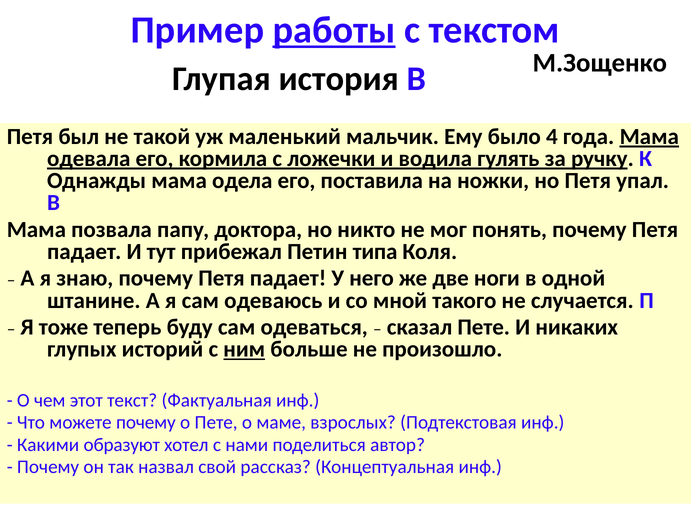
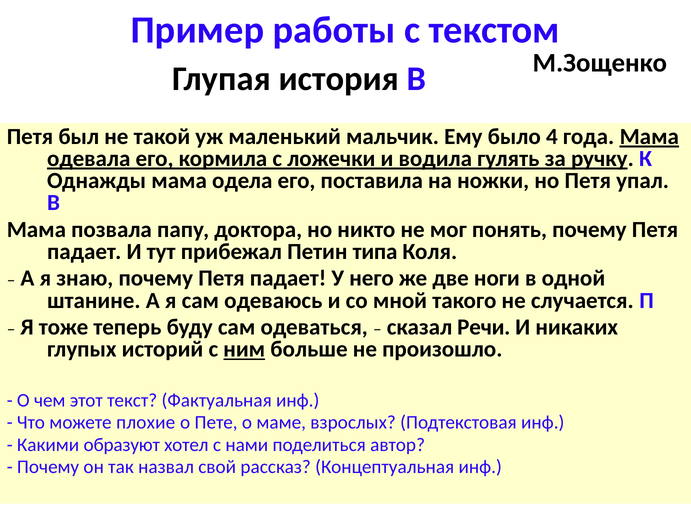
работы underline: present -> none
сказал Пете: Пете -> Речи
можете почему: почему -> плохие
